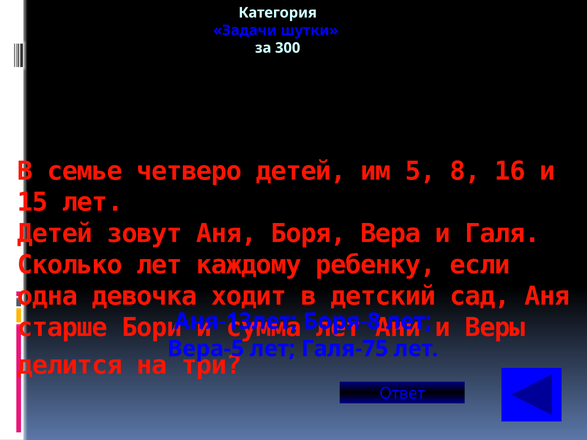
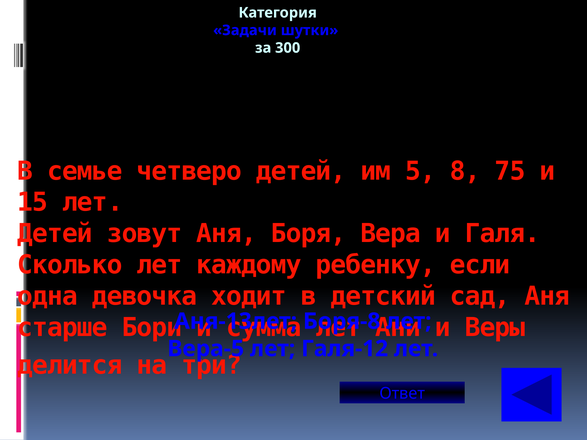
16: 16 -> 75
Галя-75: Галя-75 -> Галя-12
